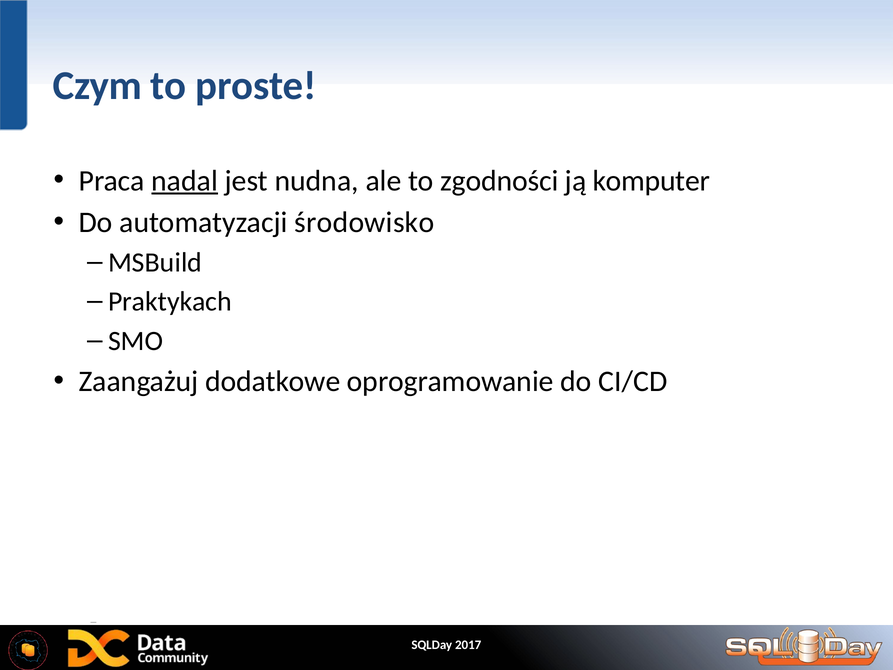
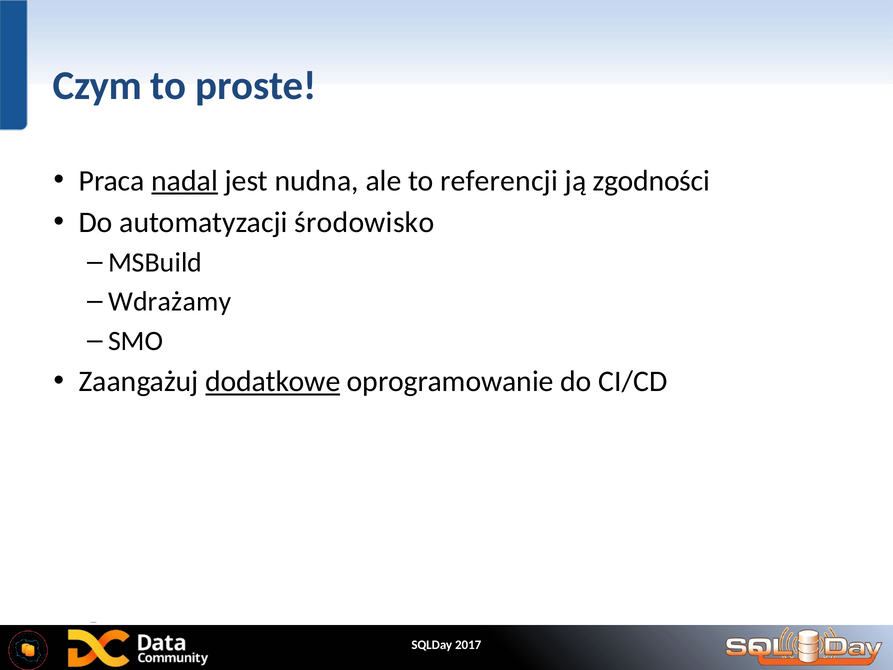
zgodności: zgodności -> referencji
komputer: komputer -> zgodności
Praktykach: Praktykach -> Wdrażamy
dodatkowe underline: none -> present
